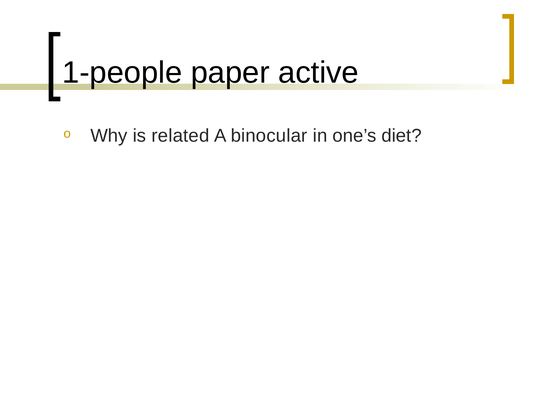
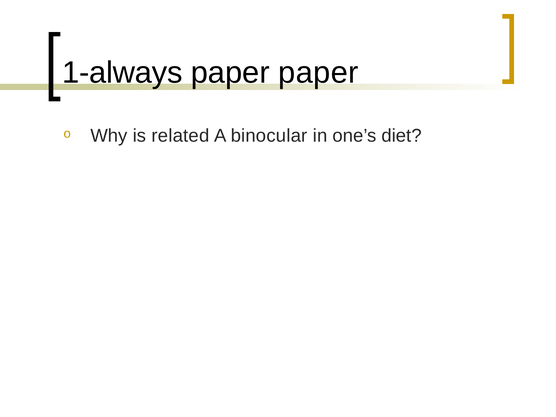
1-people: 1-people -> 1-always
paper active: active -> paper
